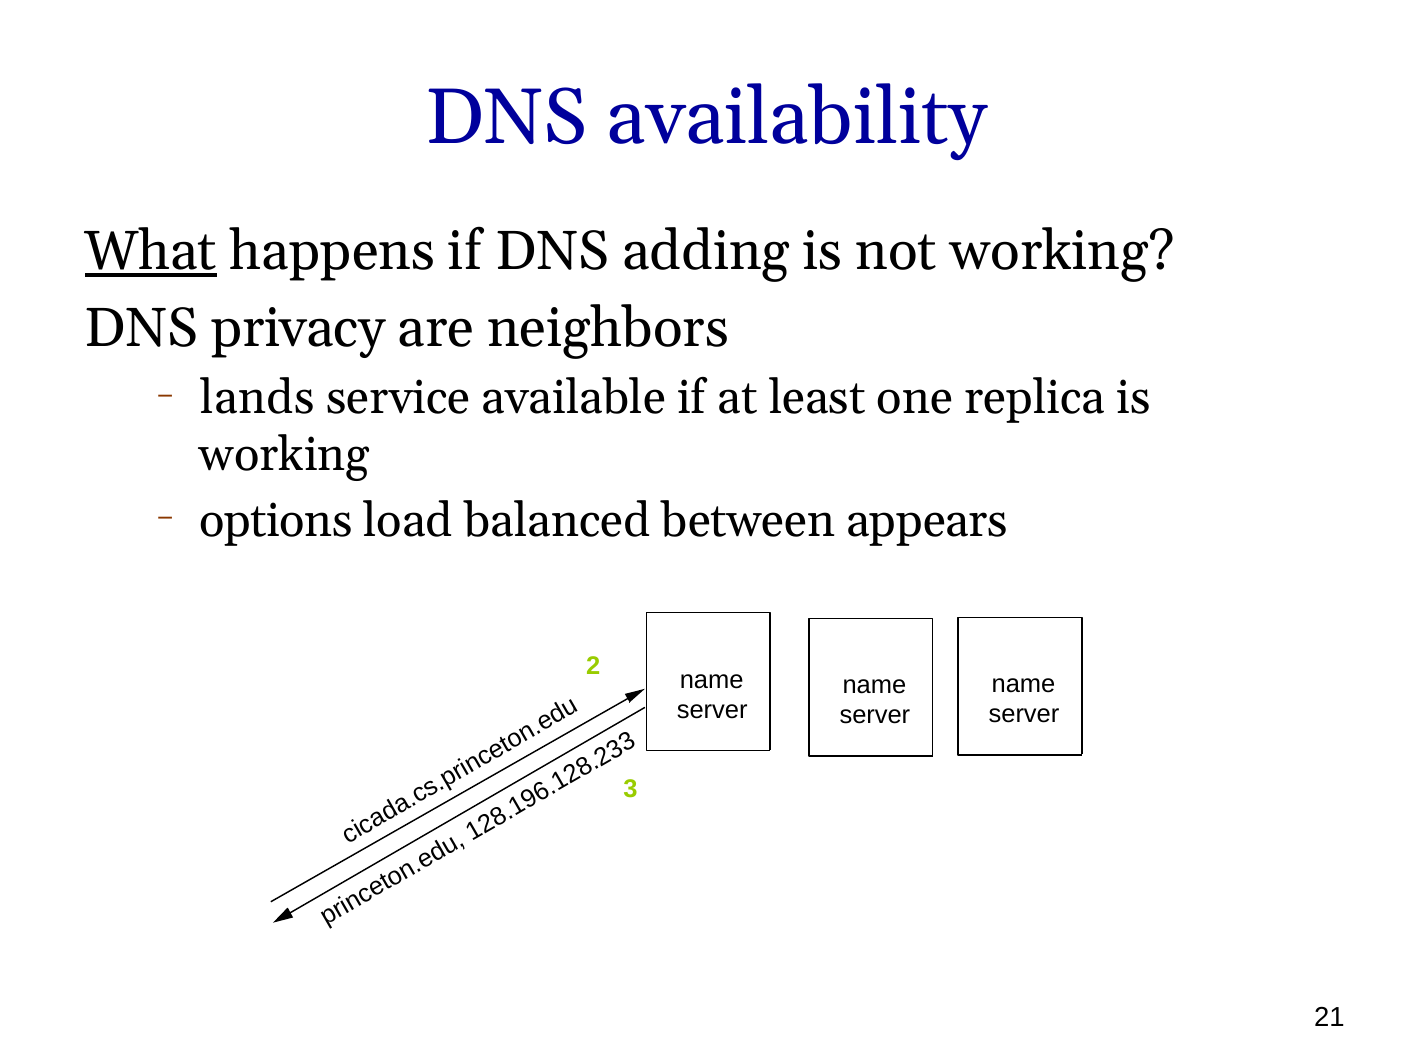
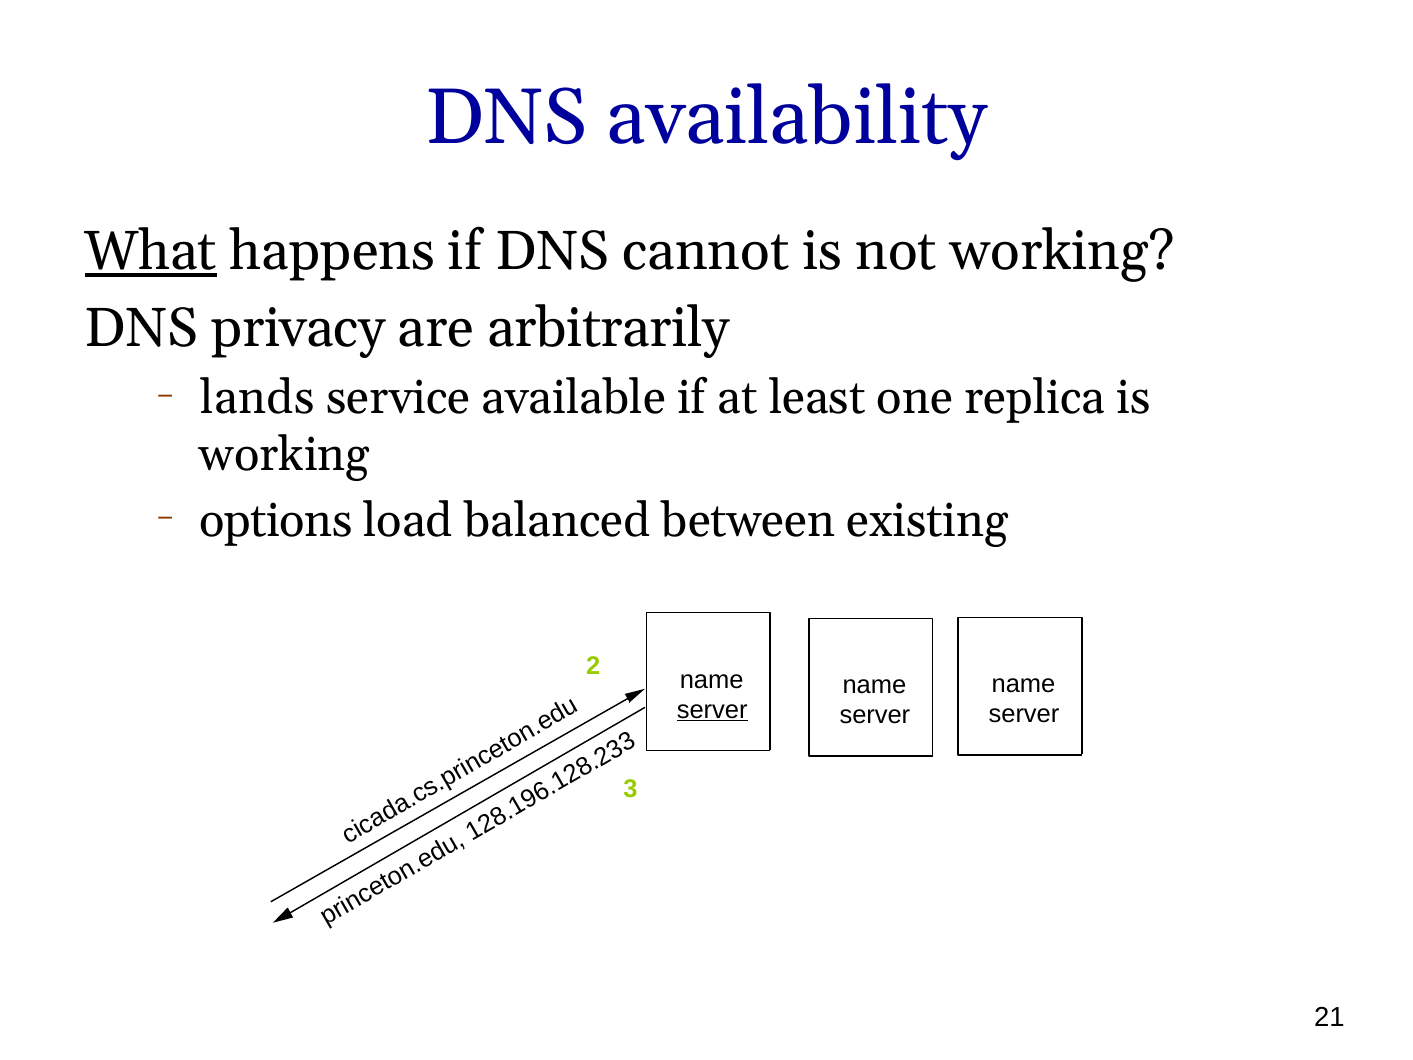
adding: adding -> cannot
neighbors: neighbors -> arbitrarily
appears: appears -> existing
server at (712, 709) underline: none -> present
